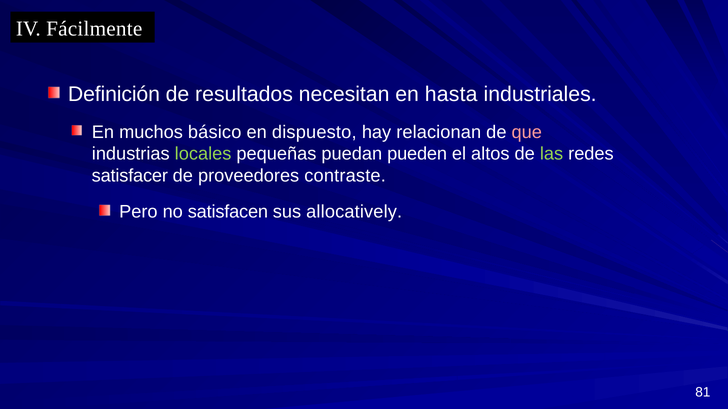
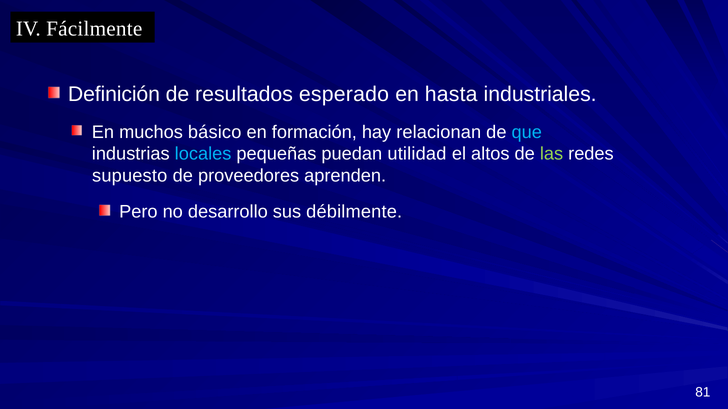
necesitan: necesitan -> esperado
dispuesto: dispuesto -> formación
que colour: pink -> light blue
locales colour: light green -> light blue
pueden: pueden -> utilidad
satisfacer: satisfacer -> supuesto
contraste: contraste -> aprenden
satisfacen: satisfacen -> desarrollo
allocatively: allocatively -> débilmente
